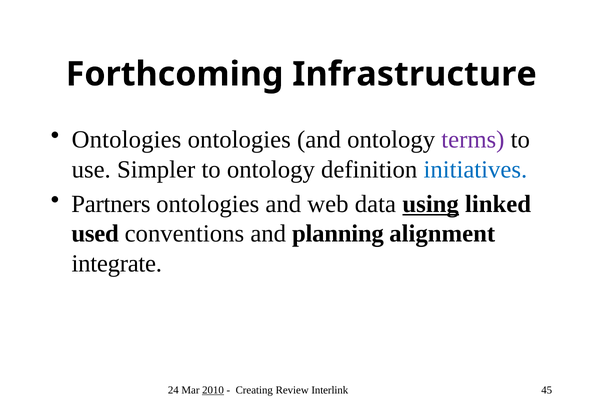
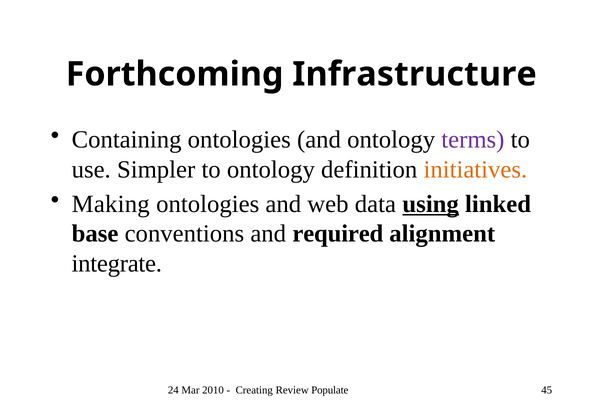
Ontologies at (127, 140): Ontologies -> Containing
initiatives colour: blue -> orange
Partners: Partners -> Making
used: used -> base
planning: planning -> required
2010 underline: present -> none
Interlink: Interlink -> Populate
